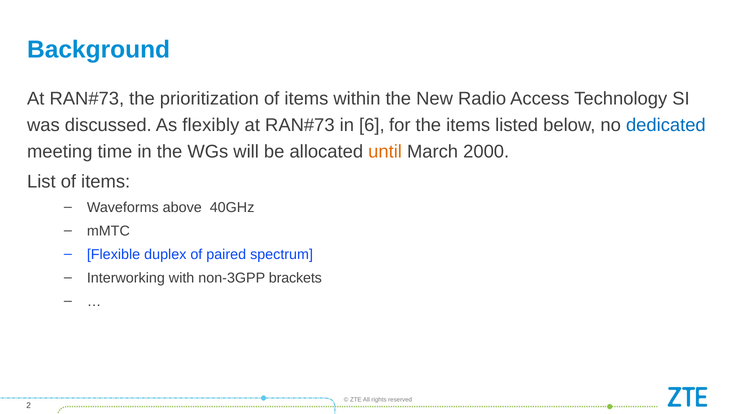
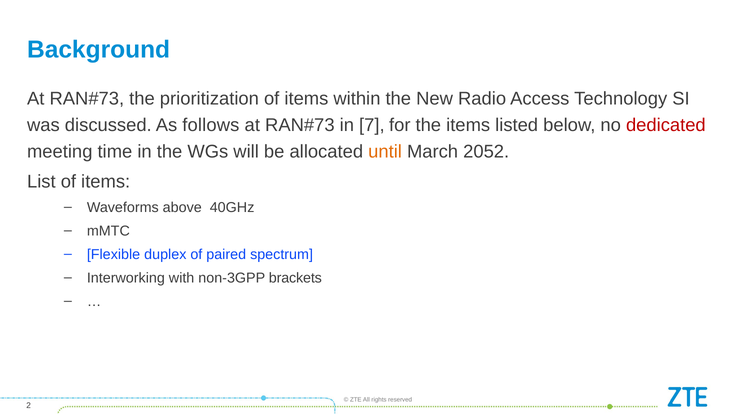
flexibly: flexibly -> follows
6: 6 -> 7
dedicated colour: blue -> red
2000: 2000 -> 2052
